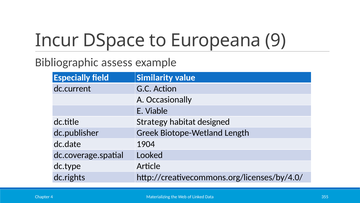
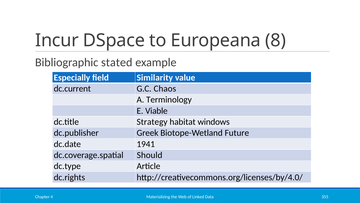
9: 9 -> 8
assess: assess -> stated
Action: Action -> Chaos
Occasionally: Occasionally -> Terminology
designed: designed -> windows
Length: Length -> Future
1904: 1904 -> 1941
Looked: Looked -> Should
